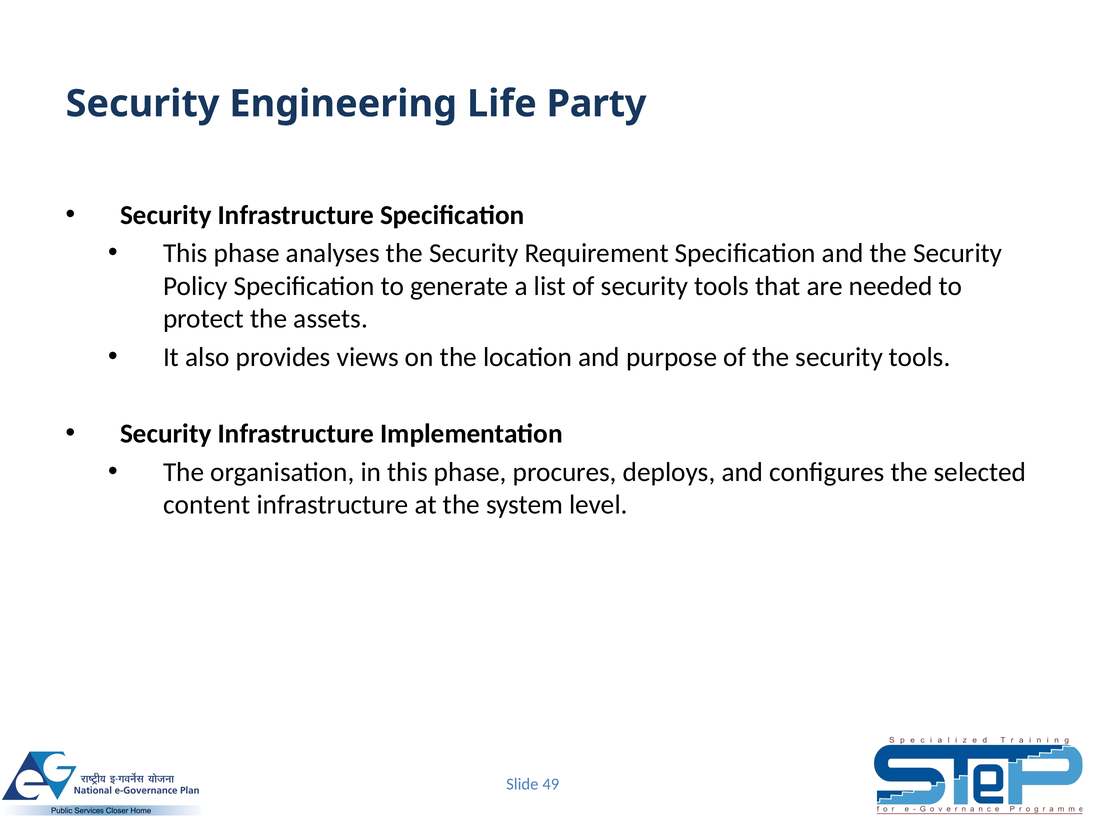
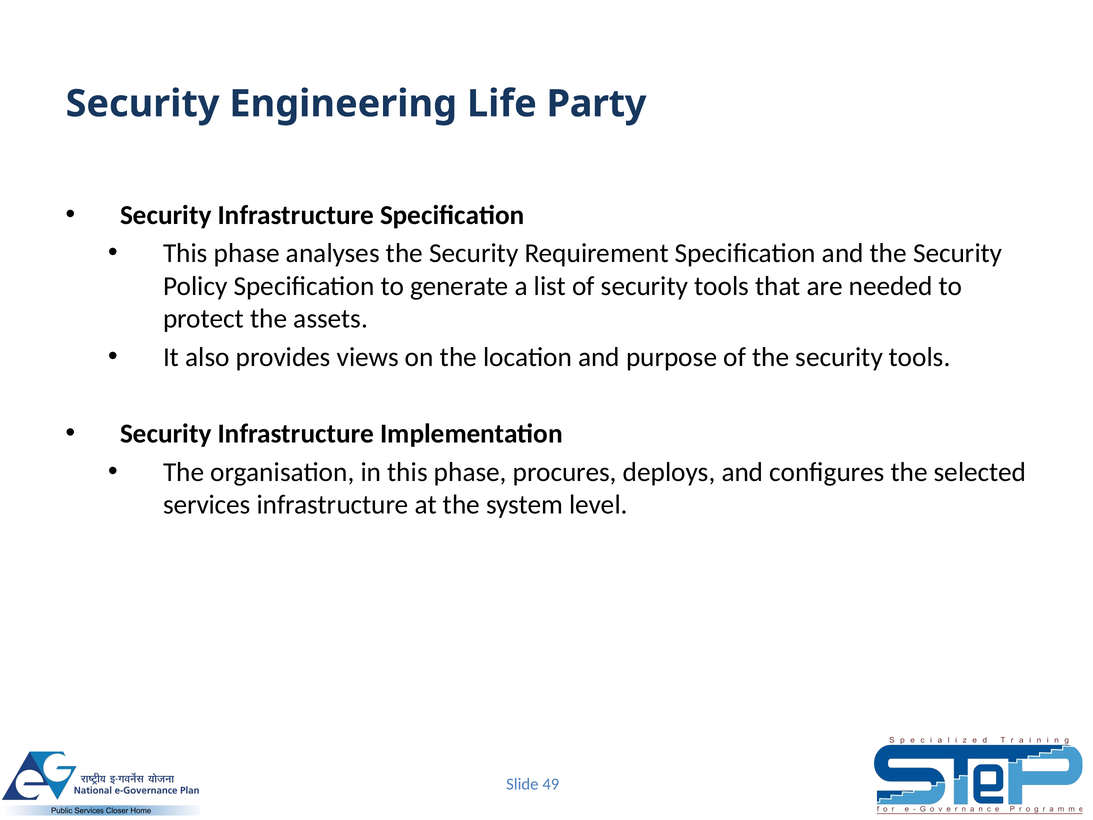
content: content -> services
